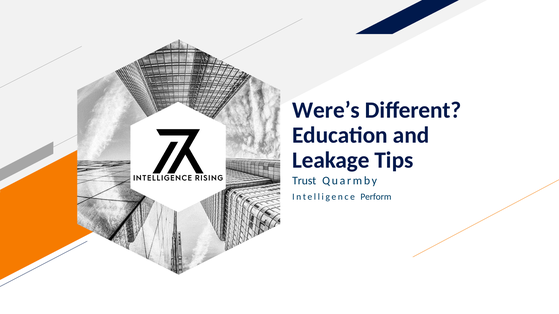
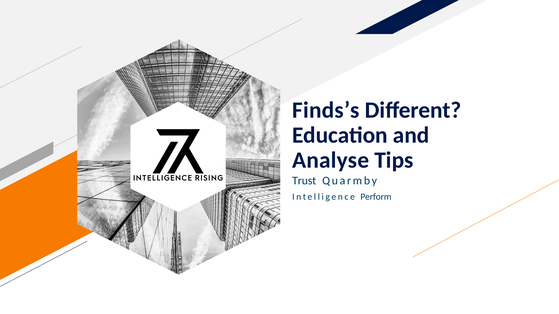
Were’s: Were’s -> Finds’s
Leakage: Leakage -> Analyse
